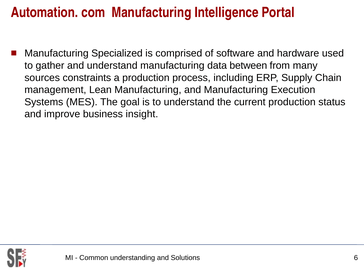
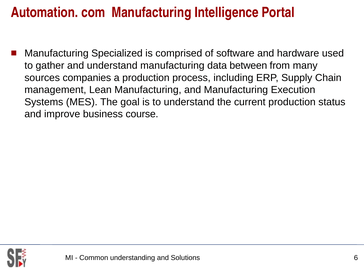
constraints: constraints -> companies
insight: insight -> course
